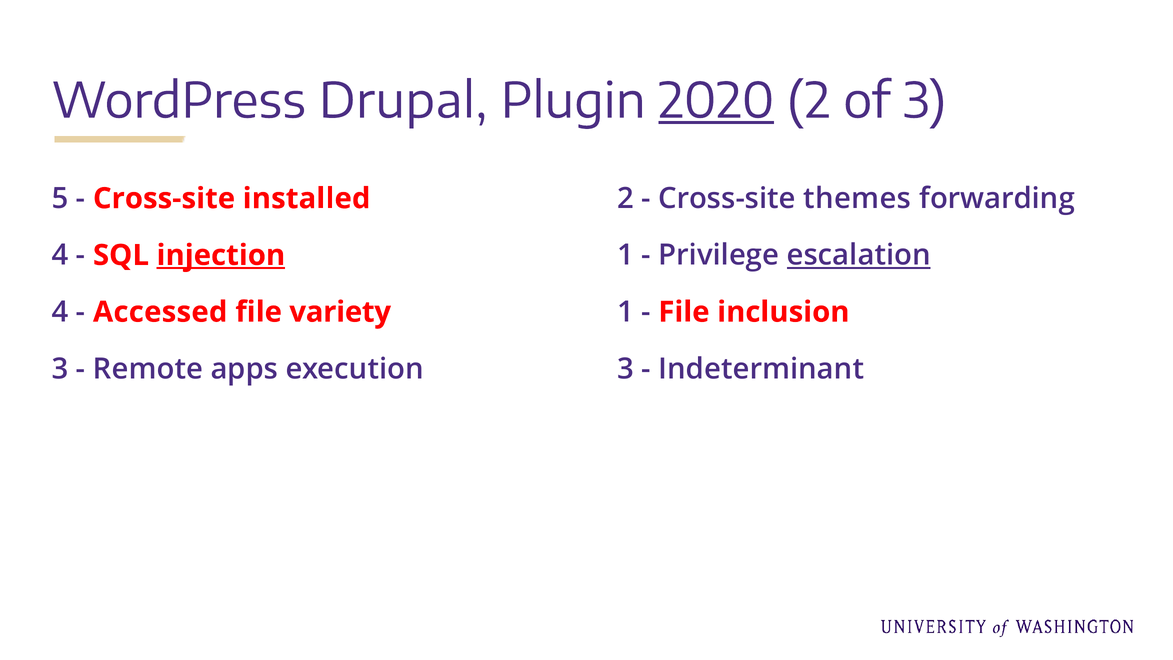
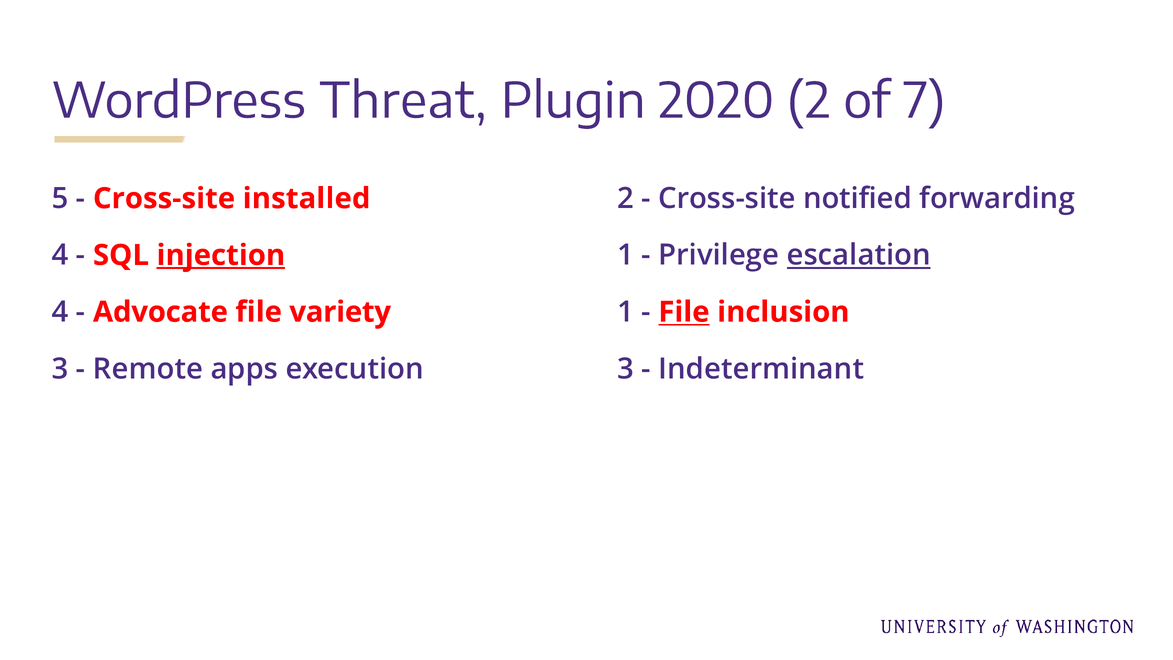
Drupal: Drupal -> Threat
2020 underline: present -> none
of 3: 3 -> 7
themes: themes -> notified
Accessed: Accessed -> Advocate
File at (684, 312) underline: none -> present
